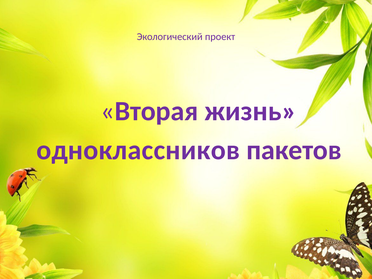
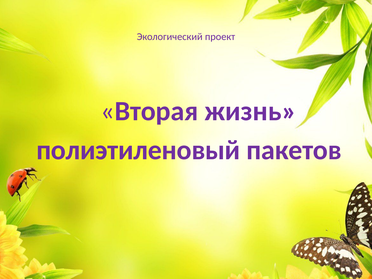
одноклассников: одноклассников -> полиэтиленовый
